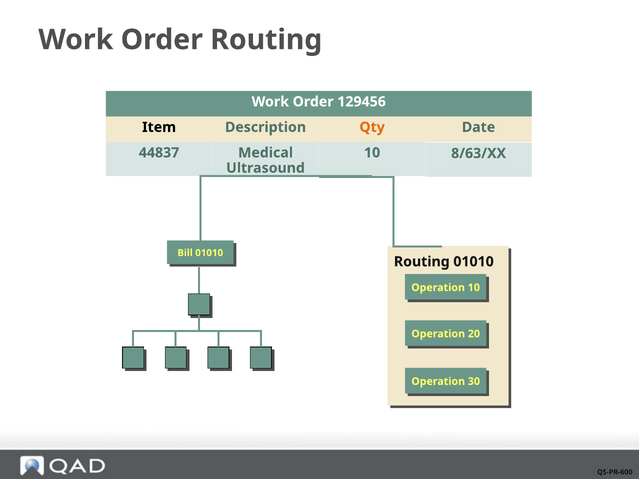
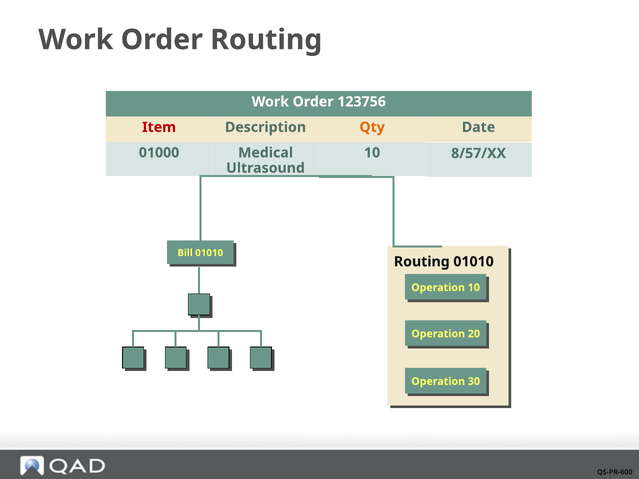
129456: 129456 -> 123756
Item colour: black -> red
44837: 44837 -> 01000
8/63/XX: 8/63/XX -> 8/57/XX
